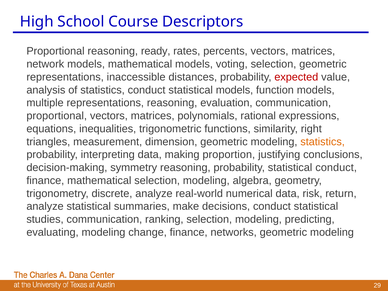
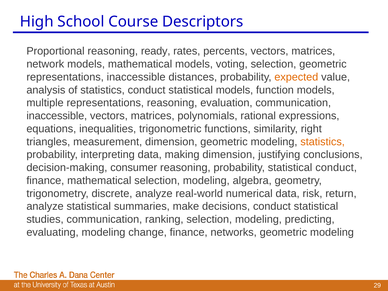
expected colour: red -> orange
proportional at (57, 116): proportional -> inaccessible
making proportion: proportion -> dimension
symmetry: symmetry -> consumer
